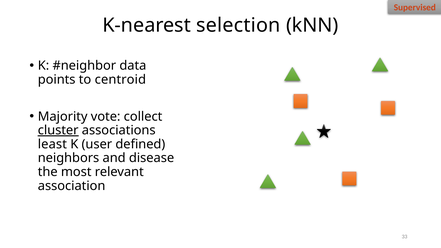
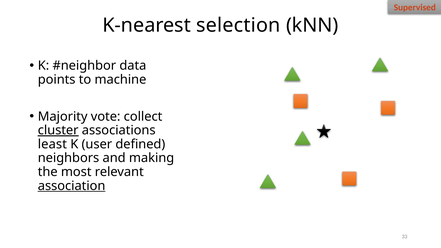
centroid: centroid -> machine
disease: disease -> making
association underline: none -> present
